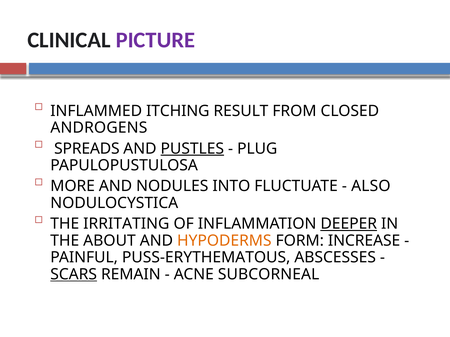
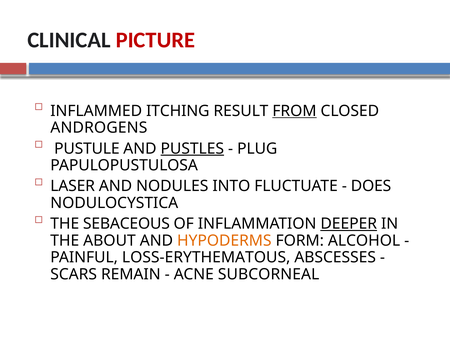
PICTURE colour: purple -> red
FROM underline: none -> present
SPREADS: SPREADS -> PUSTULE
MORE: MORE -> LASER
ALSO: ALSO -> DOES
IRRITATING: IRRITATING -> SEBACEOUS
INCREASE: INCREASE -> ALCOHOL
PUSS-ERYTHEMATOUS: PUSS-ERYTHEMATOUS -> LOSS-ERYTHEMATOUS
SCARS underline: present -> none
